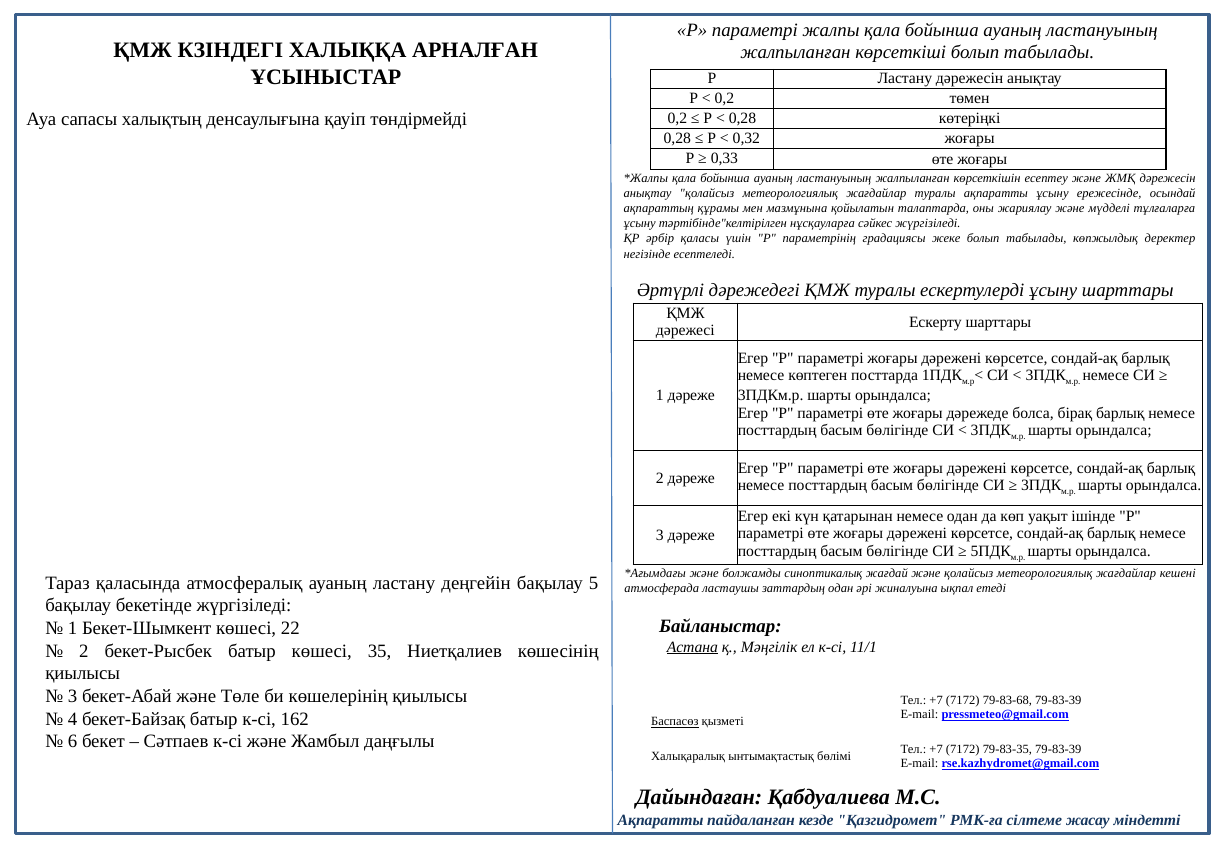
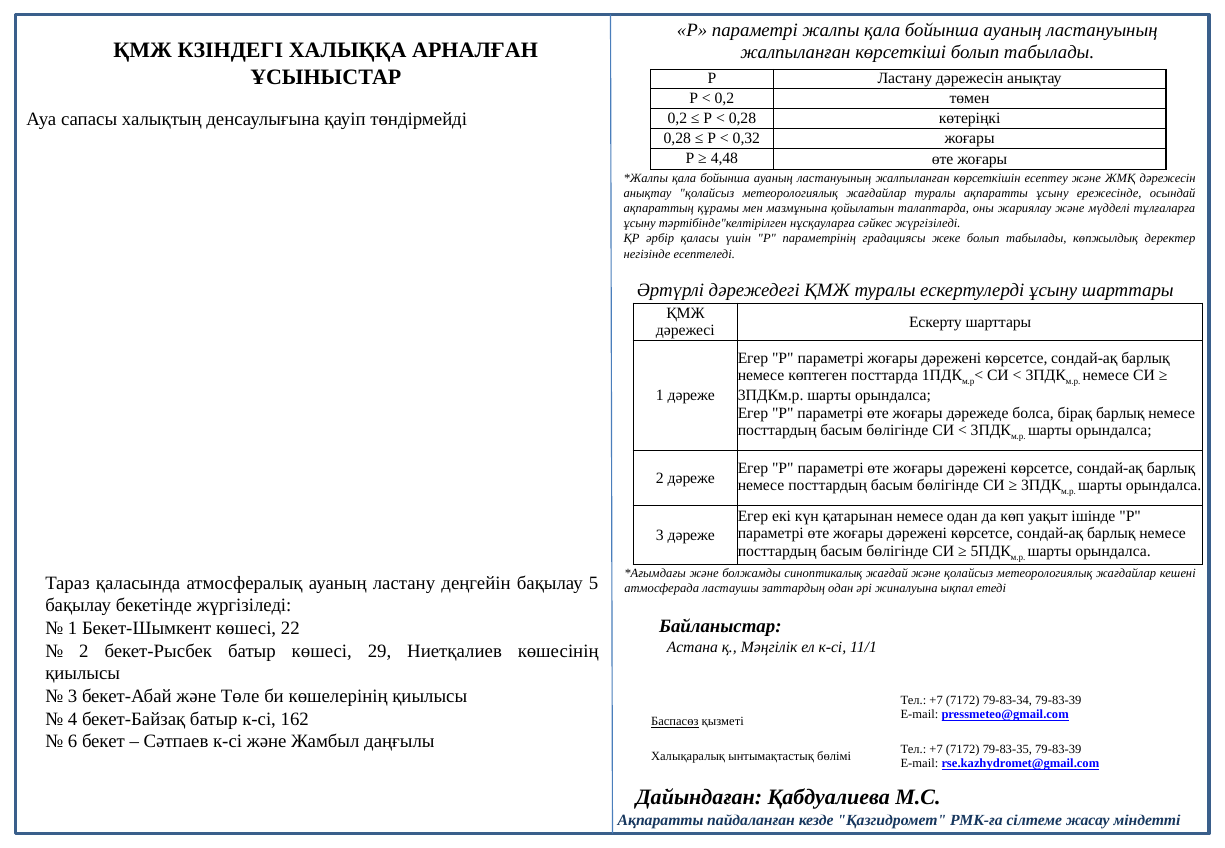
0,33: 0,33 -> 4,48
Астана underline: present -> none
35: 35 -> 29
79-83-68: 79-83-68 -> 79-83-34
